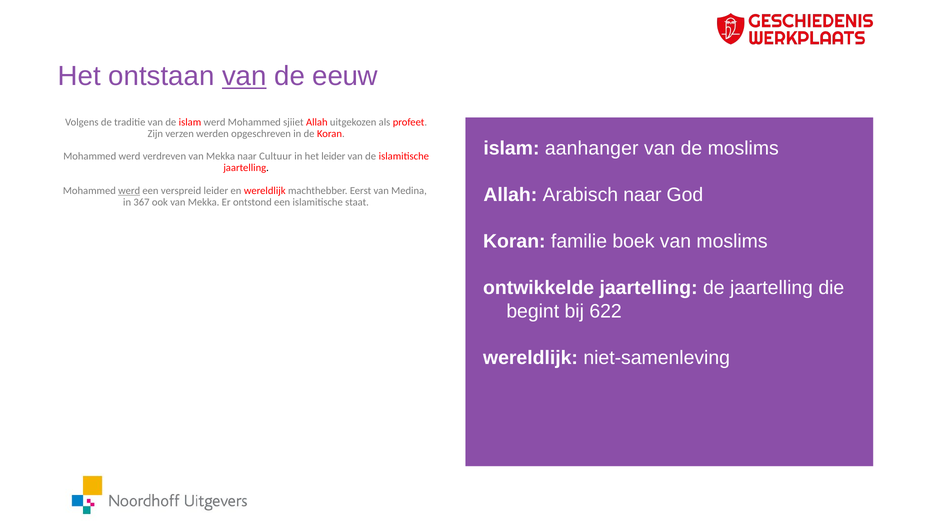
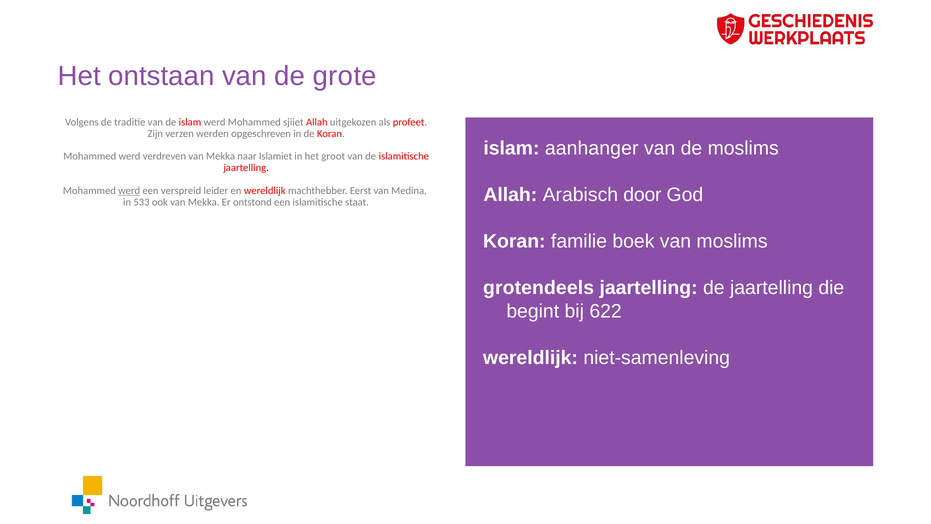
van at (244, 76) underline: present -> none
eeuw: eeuw -> grote
Cultuur: Cultuur -> Islamiet
het leider: leider -> groot
Arabisch naar: naar -> door
367: 367 -> 533
ontwikkelde: ontwikkelde -> grotendeels
